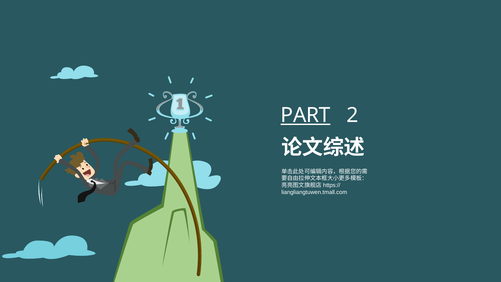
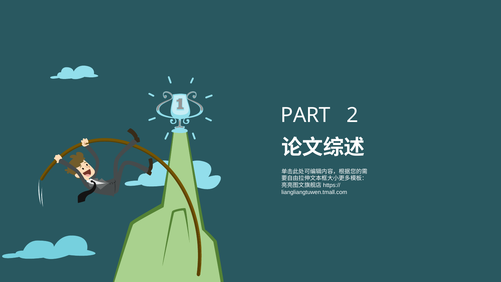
PART underline: present -> none
